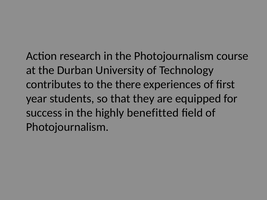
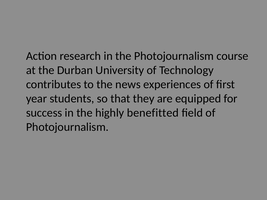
there: there -> news
